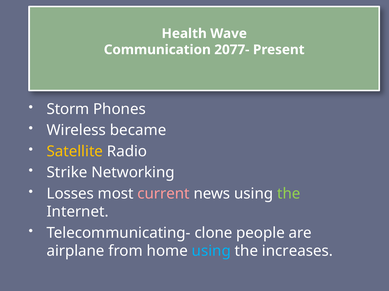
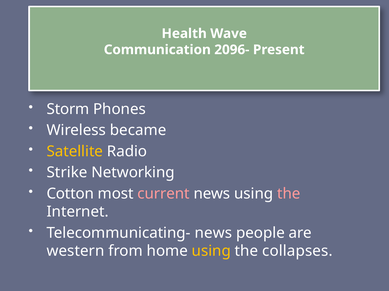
2077-: 2077- -> 2096-
Losses: Losses -> Cotton
the at (289, 194) colour: light green -> pink
Telecommunicating- clone: clone -> news
airplane: airplane -> western
using at (211, 252) colour: light blue -> yellow
increases: increases -> collapses
